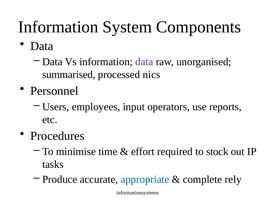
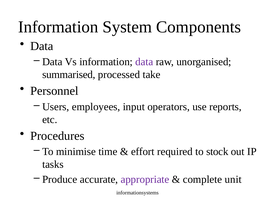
nics: nics -> take
appropriate colour: blue -> purple
rely: rely -> unit
